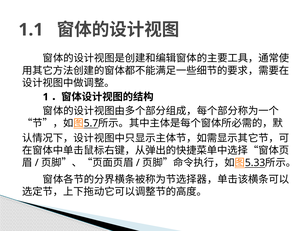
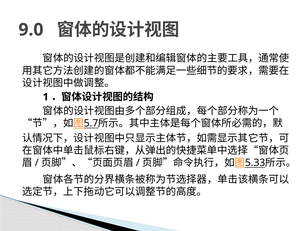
1.1: 1.1 -> 9.0
